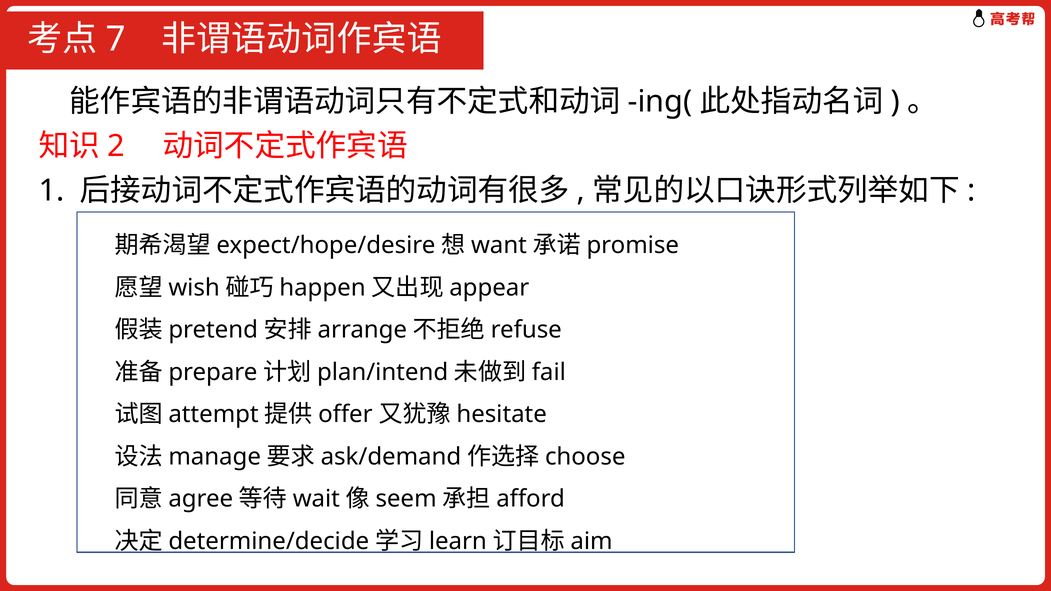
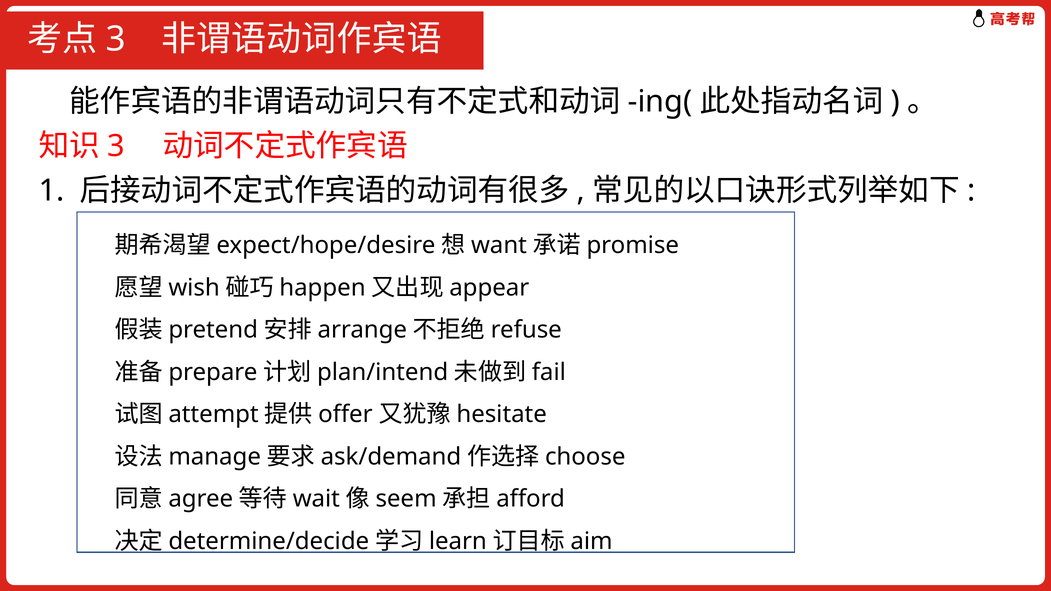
7 at (116, 39): 7 -> 3
2 at (116, 146): 2 -> 3
